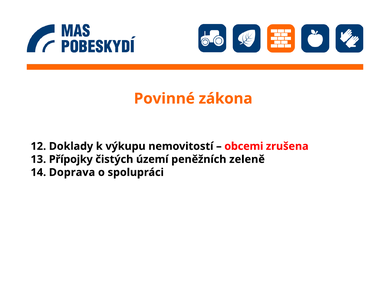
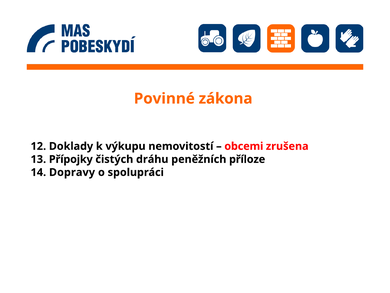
území: území -> dráhu
zeleně: zeleně -> příloze
Doprava: Doprava -> Dopravy
